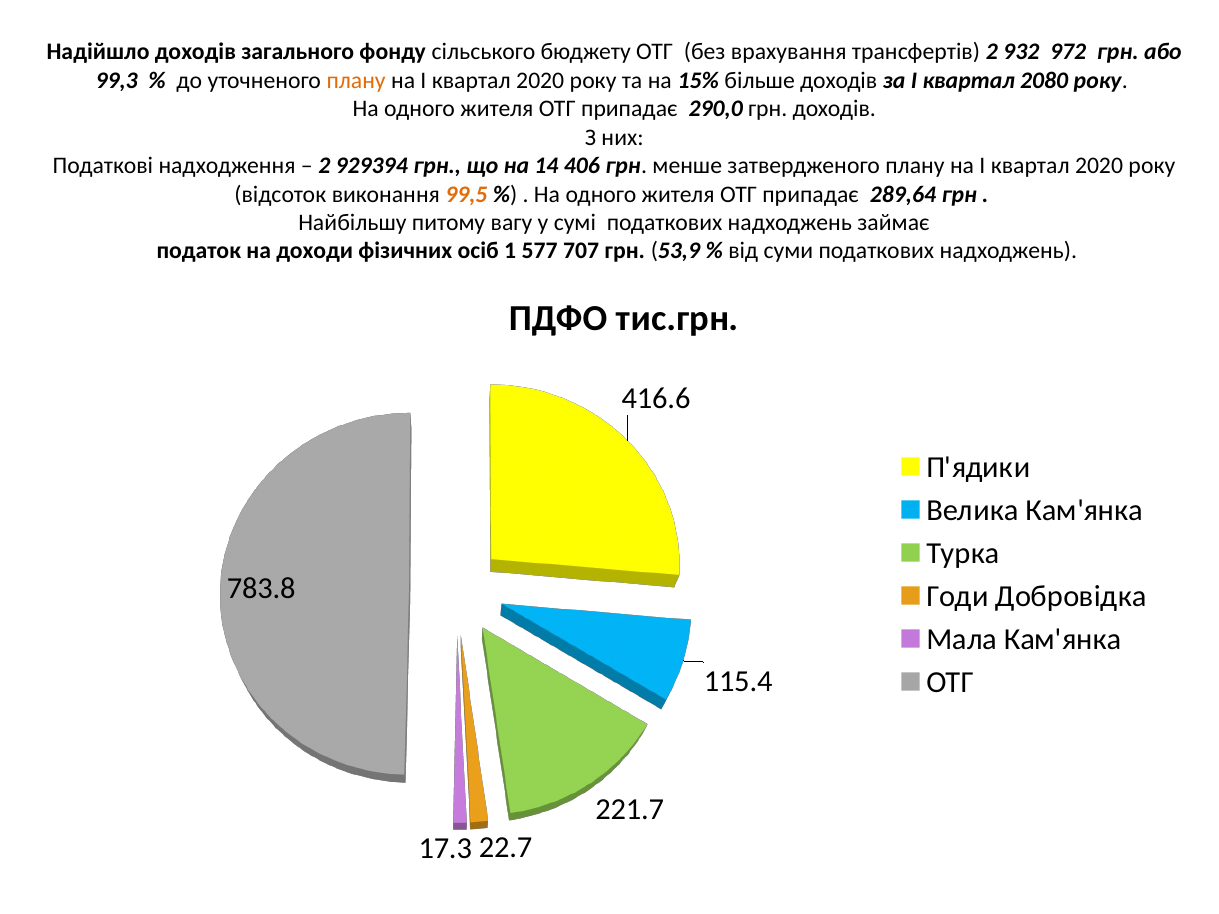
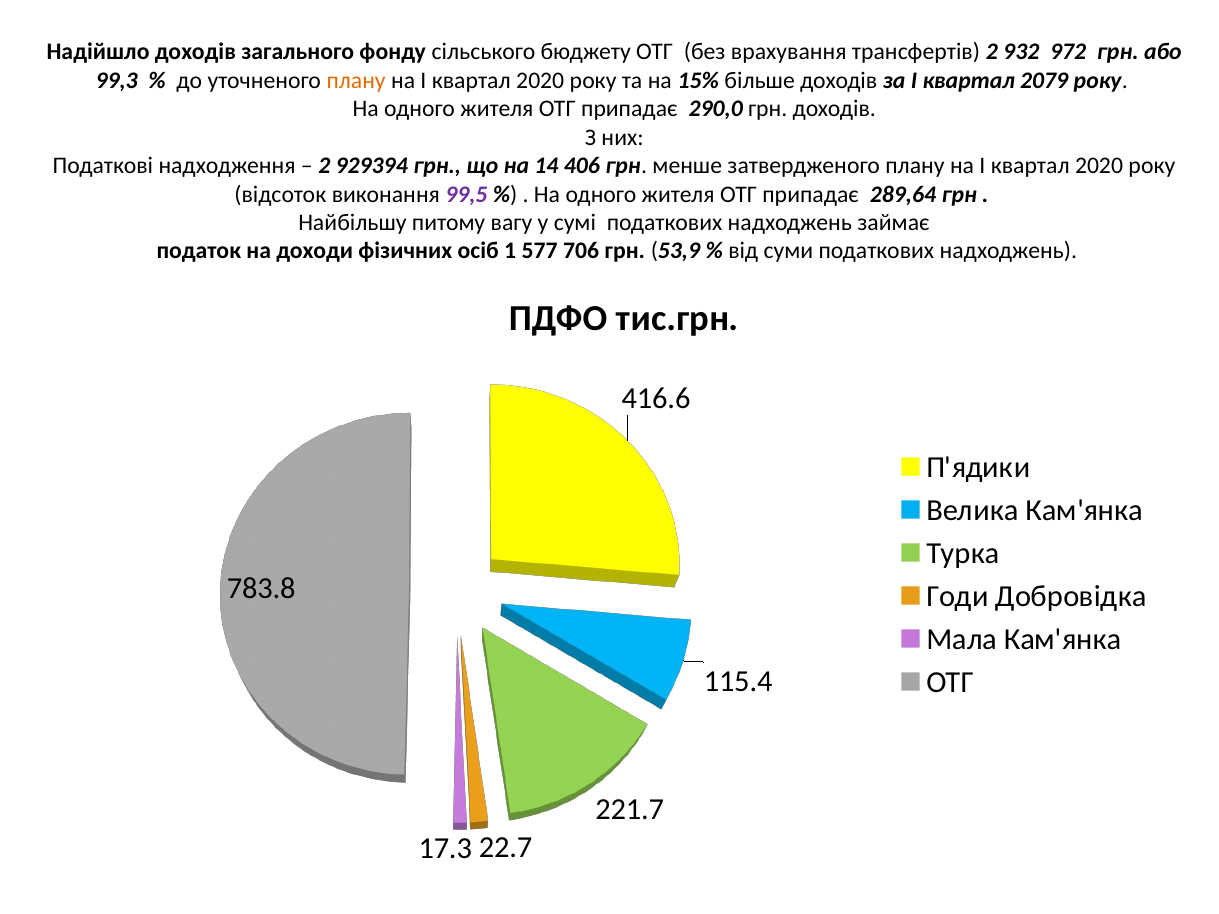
2080: 2080 -> 2079
99,5 colour: orange -> purple
707: 707 -> 706
